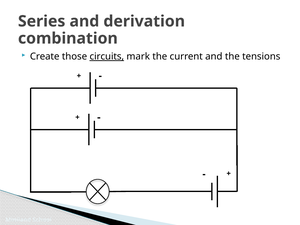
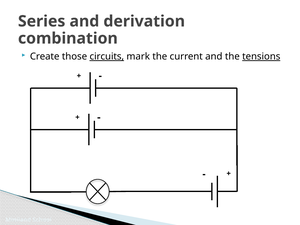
tensions underline: none -> present
